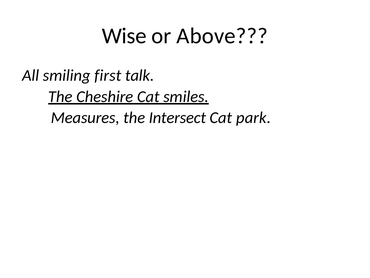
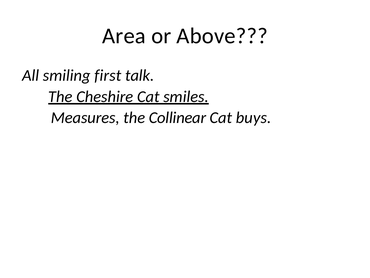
Wise: Wise -> Area
Intersect: Intersect -> Collinear
park: park -> buys
